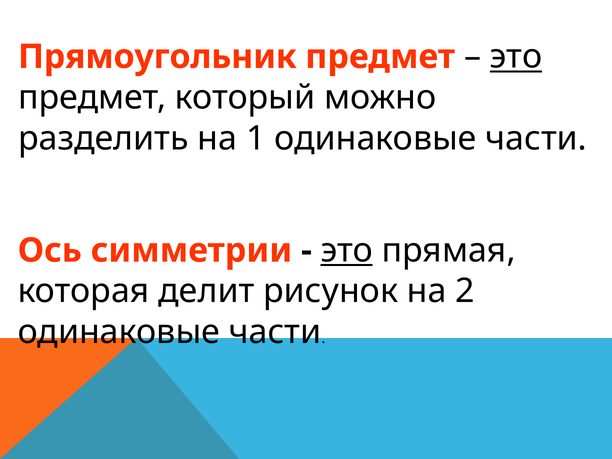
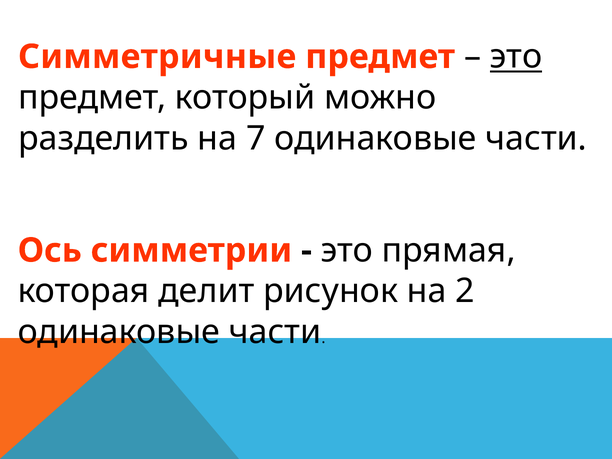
Прямоугольник: Прямоугольник -> Симметричные
1: 1 -> 7
это at (347, 250) underline: present -> none
